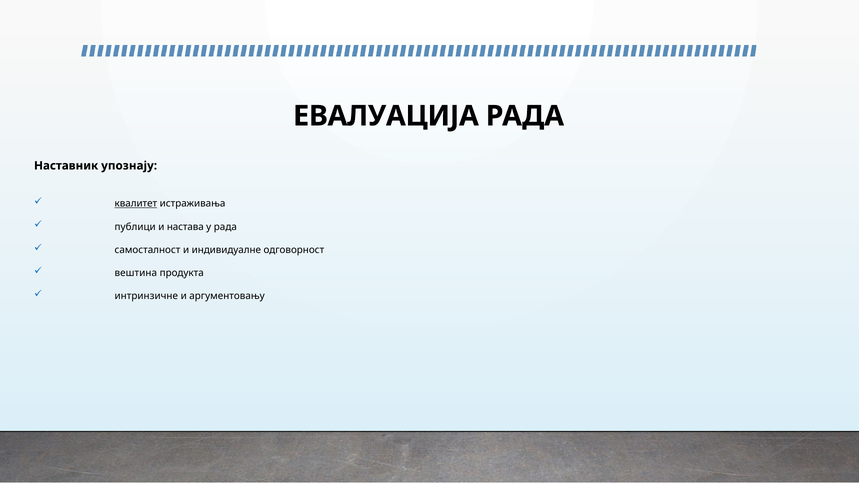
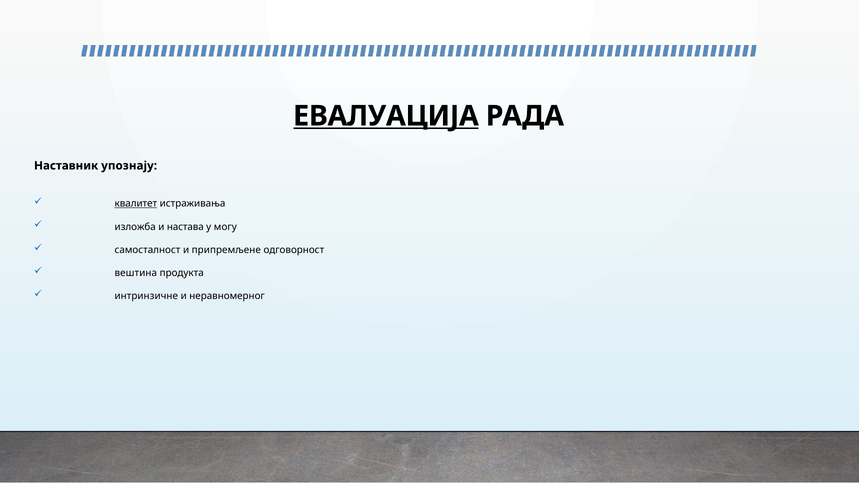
ЕВАЛУАЦИЈА underline: none -> present
публици: публици -> изложба
у рада: рада -> могу
индивидуалне: индивидуалне -> припремљене
аргументовању: аргументовању -> неравномерног
